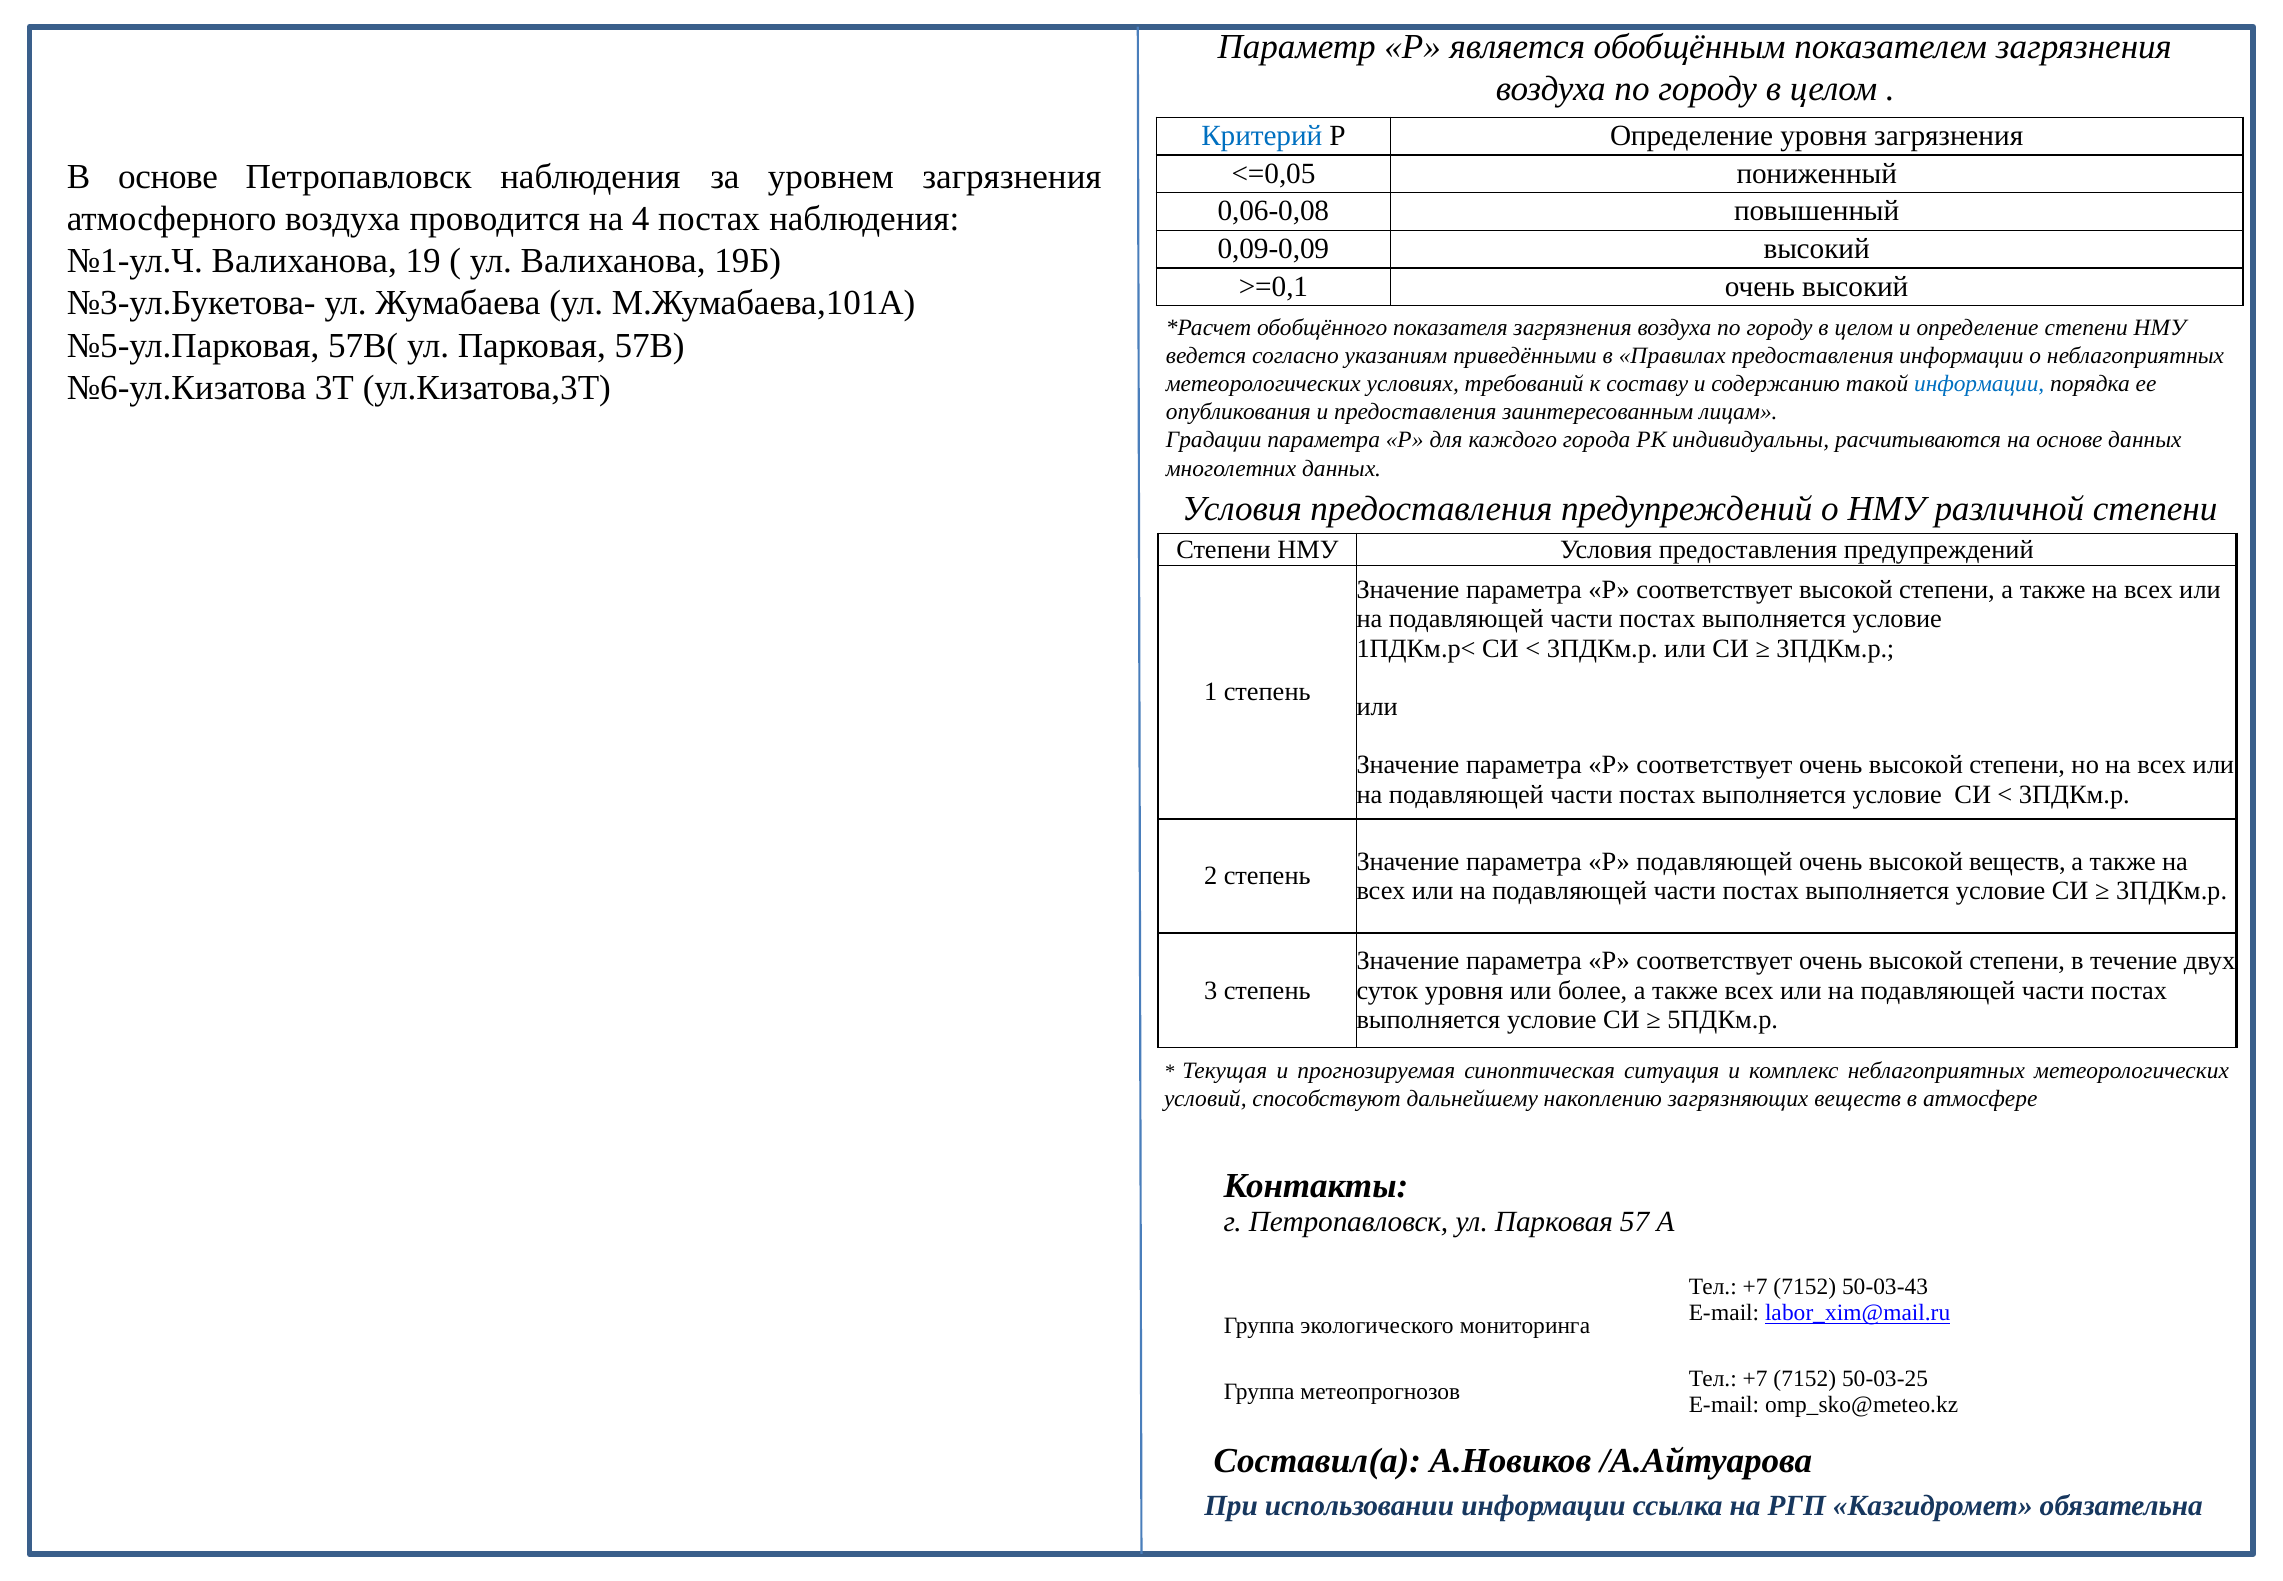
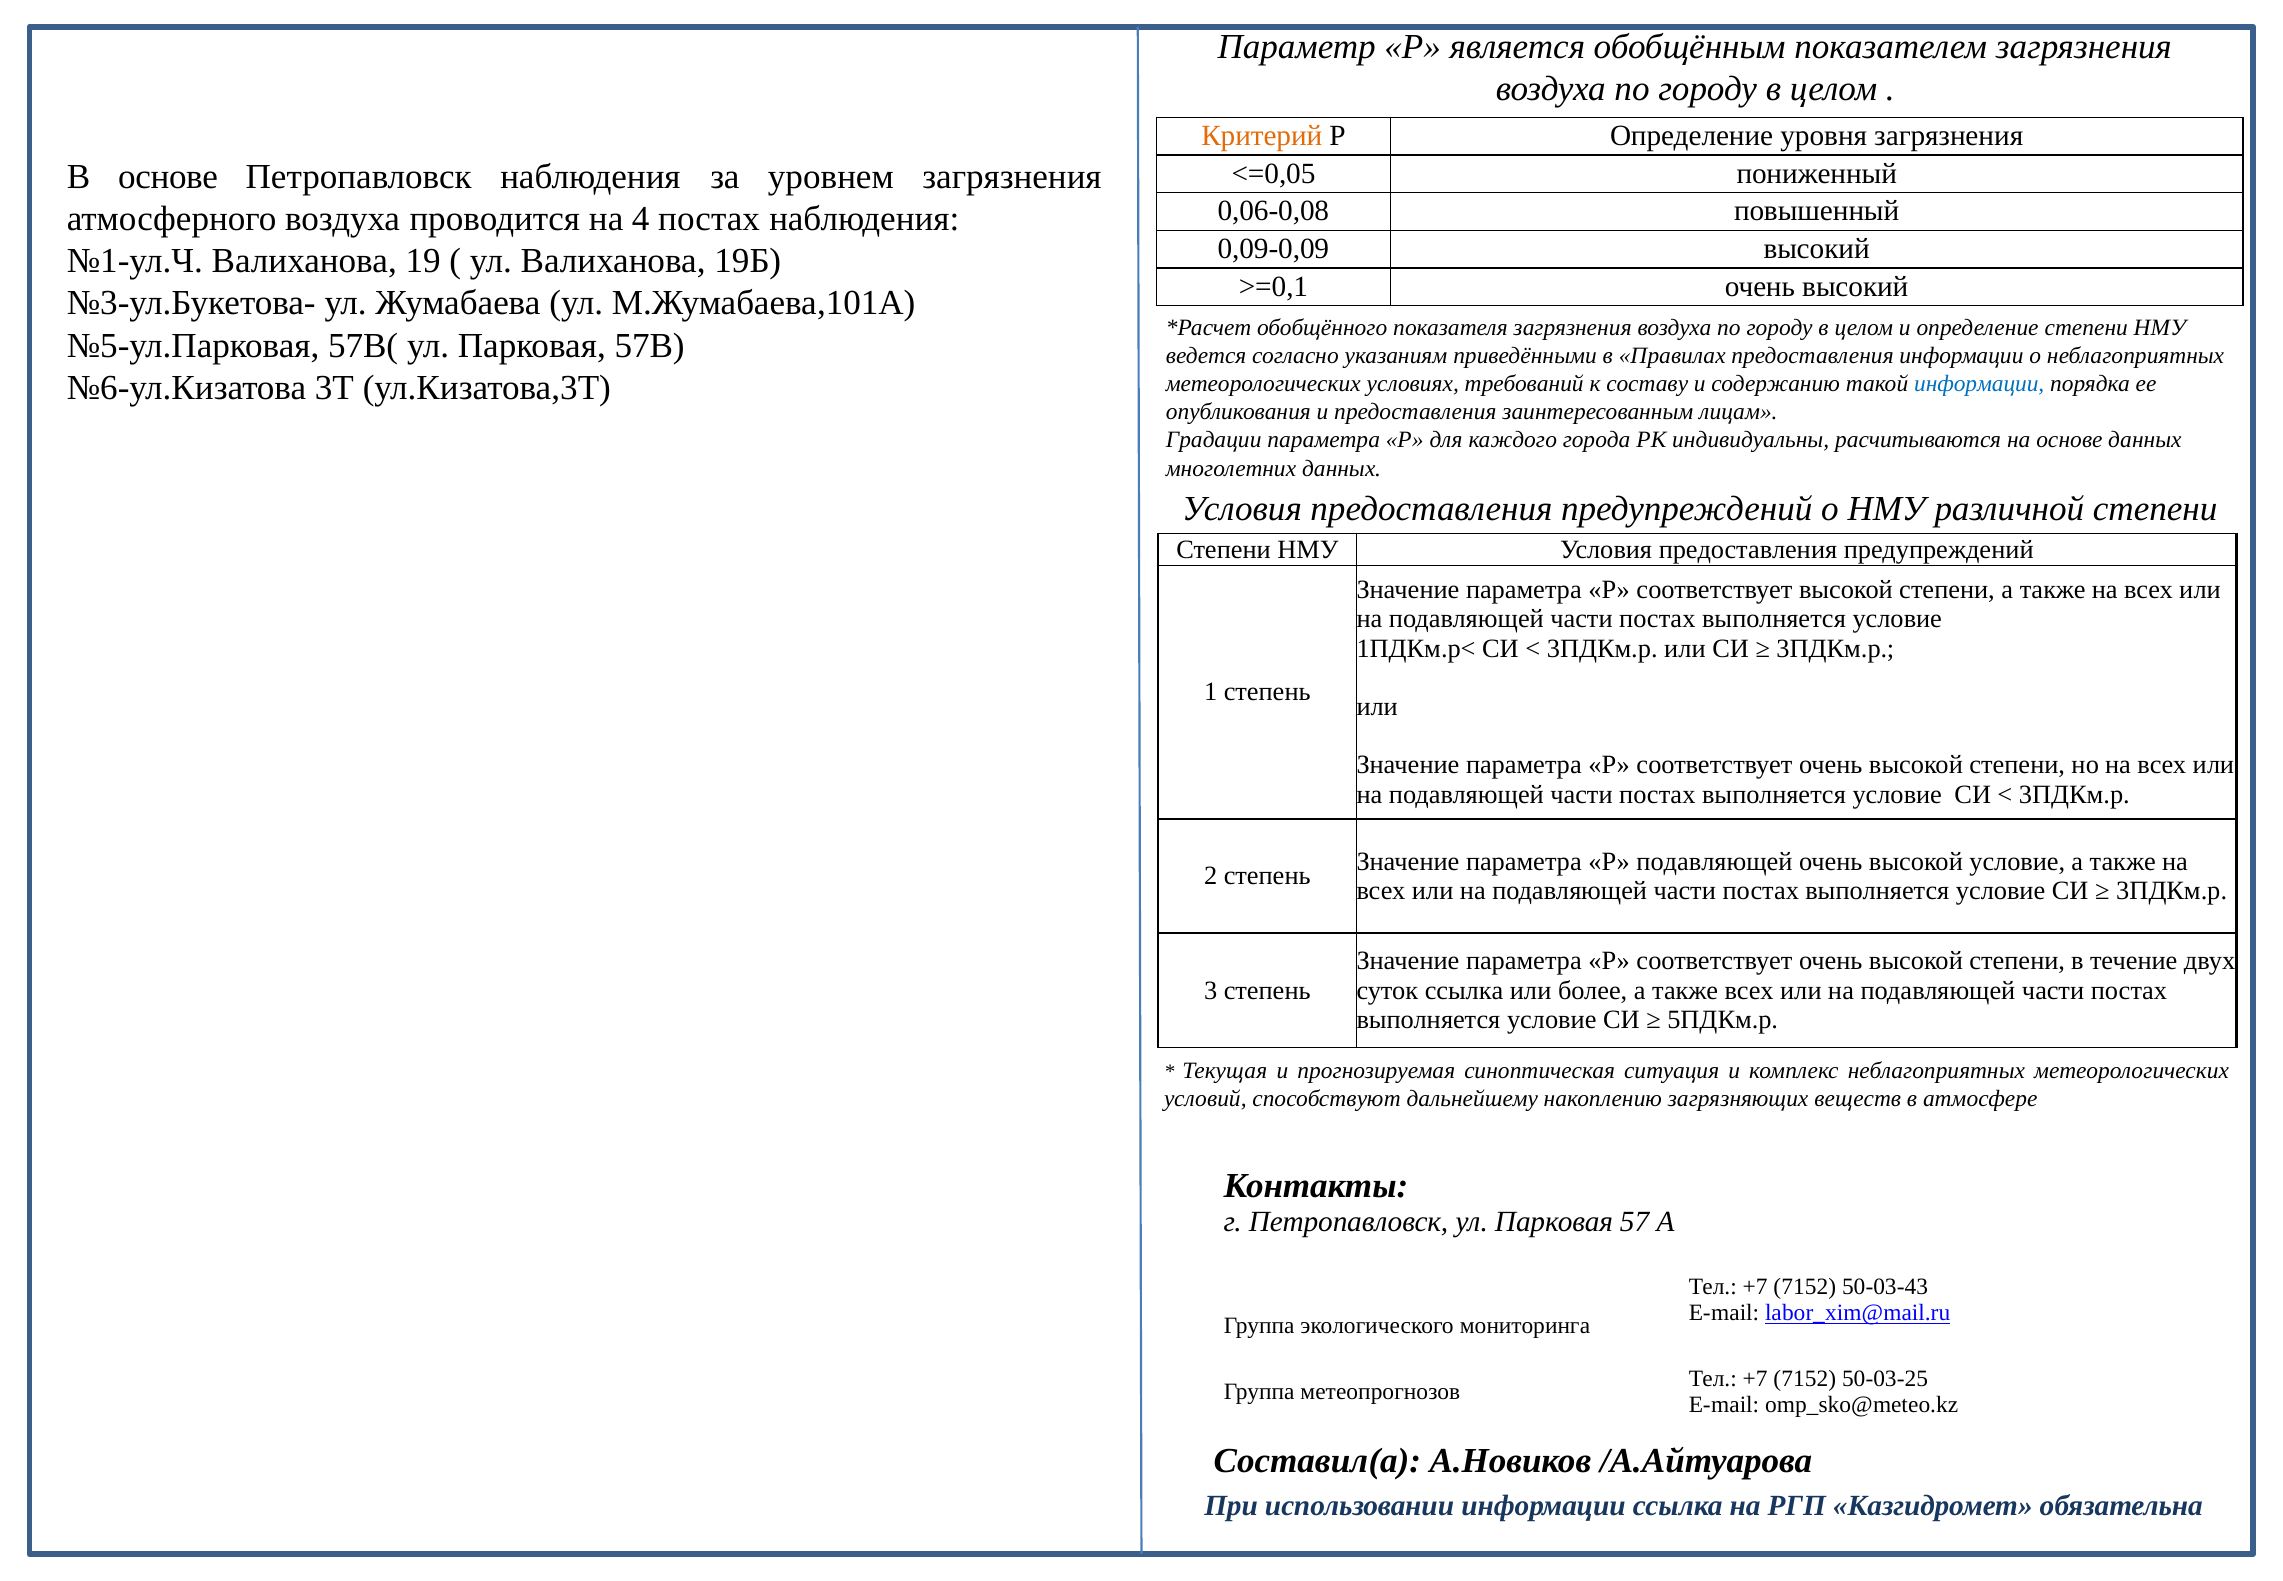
Критерий colour: blue -> orange
высокой веществ: веществ -> условие
суток уровня: уровня -> ссылка
